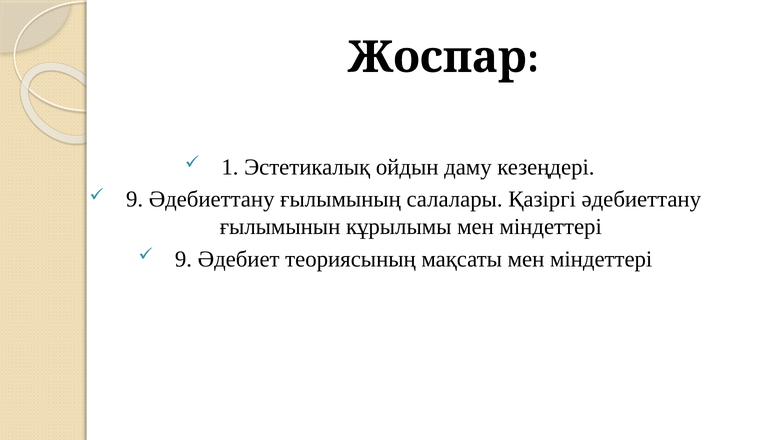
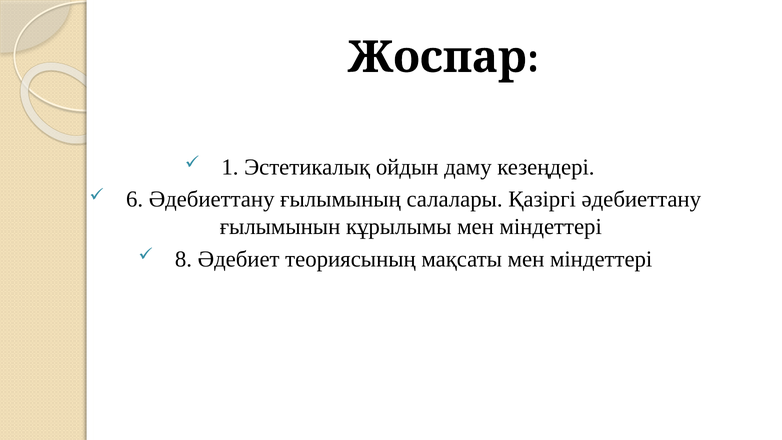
9 at (135, 199): 9 -> 6
9 at (183, 259): 9 -> 8
